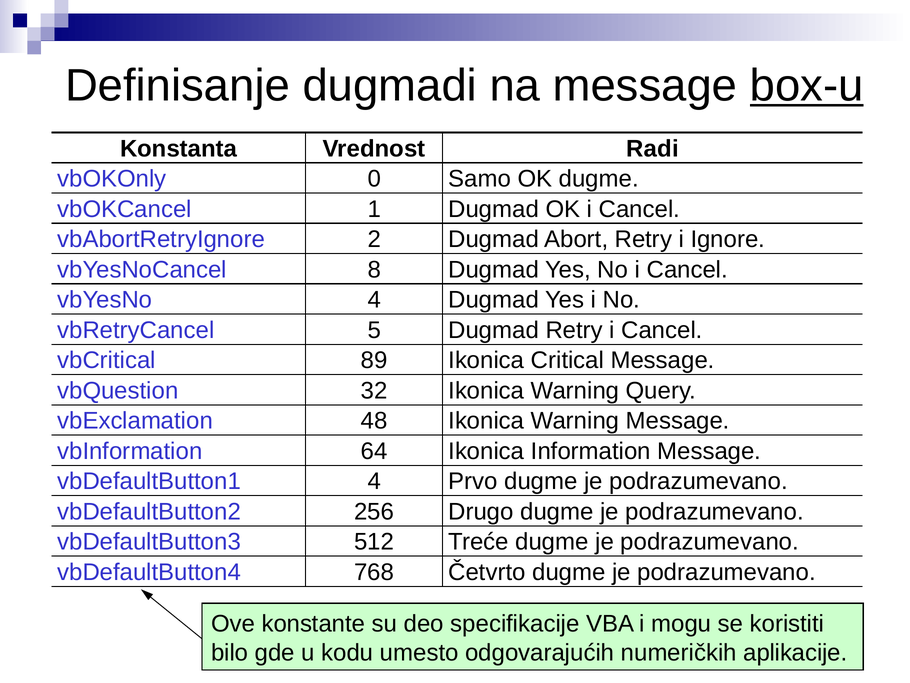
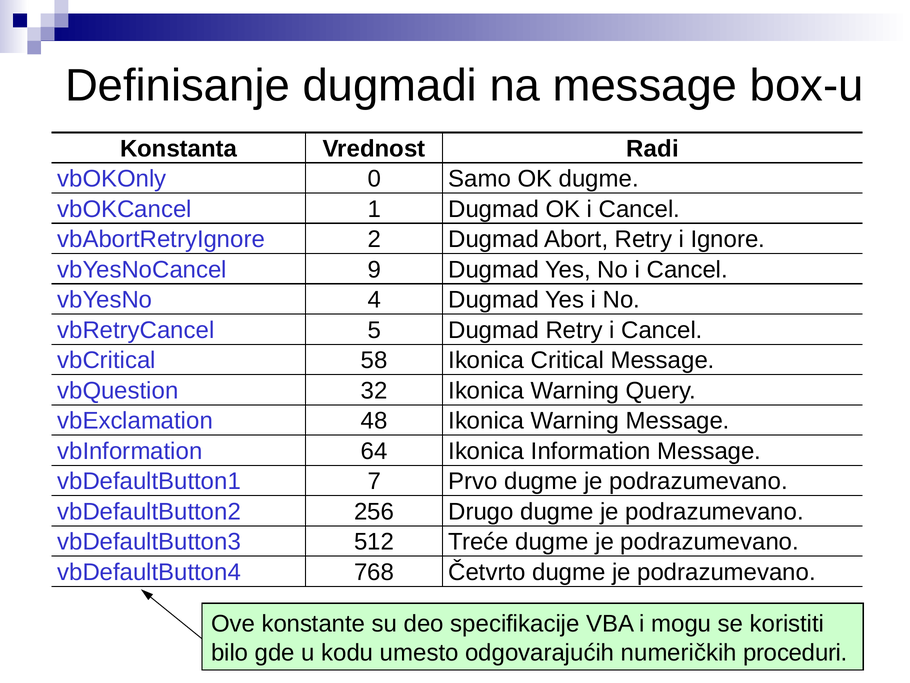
box-u underline: present -> none
8: 8 -> 9
89: 89 -> 58
vbDefaultButton1 4: 4 -> 7
aplikacije: aplikacije -> proceduri
